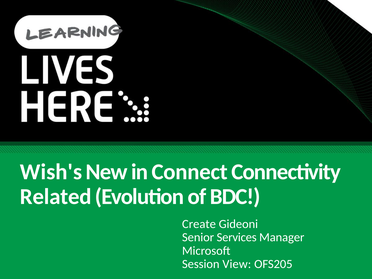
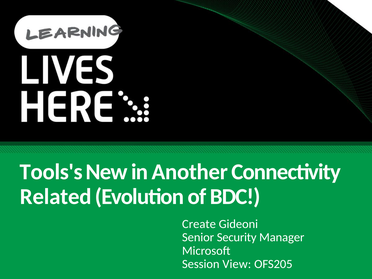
Wish's: Wish's -> Tools's
Connect: Connect -> Another
Services: Services -> Security
